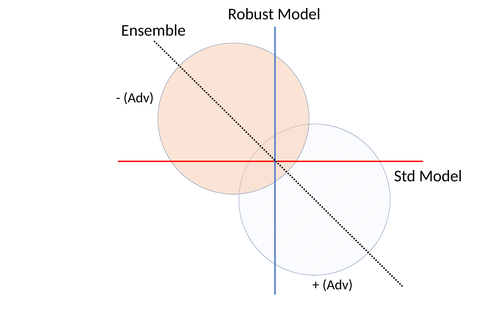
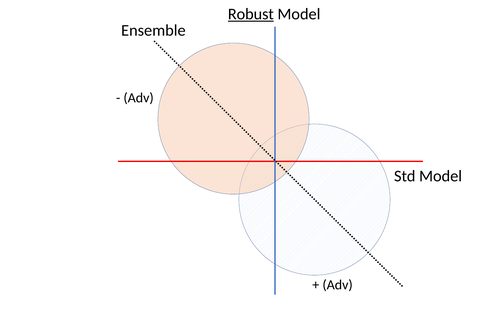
Robust underline: none -> present
